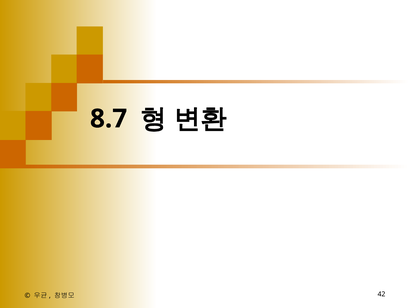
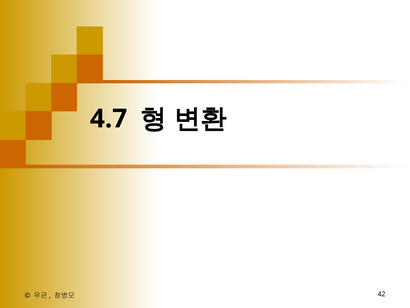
8.7: 8.7 -> 4.7
